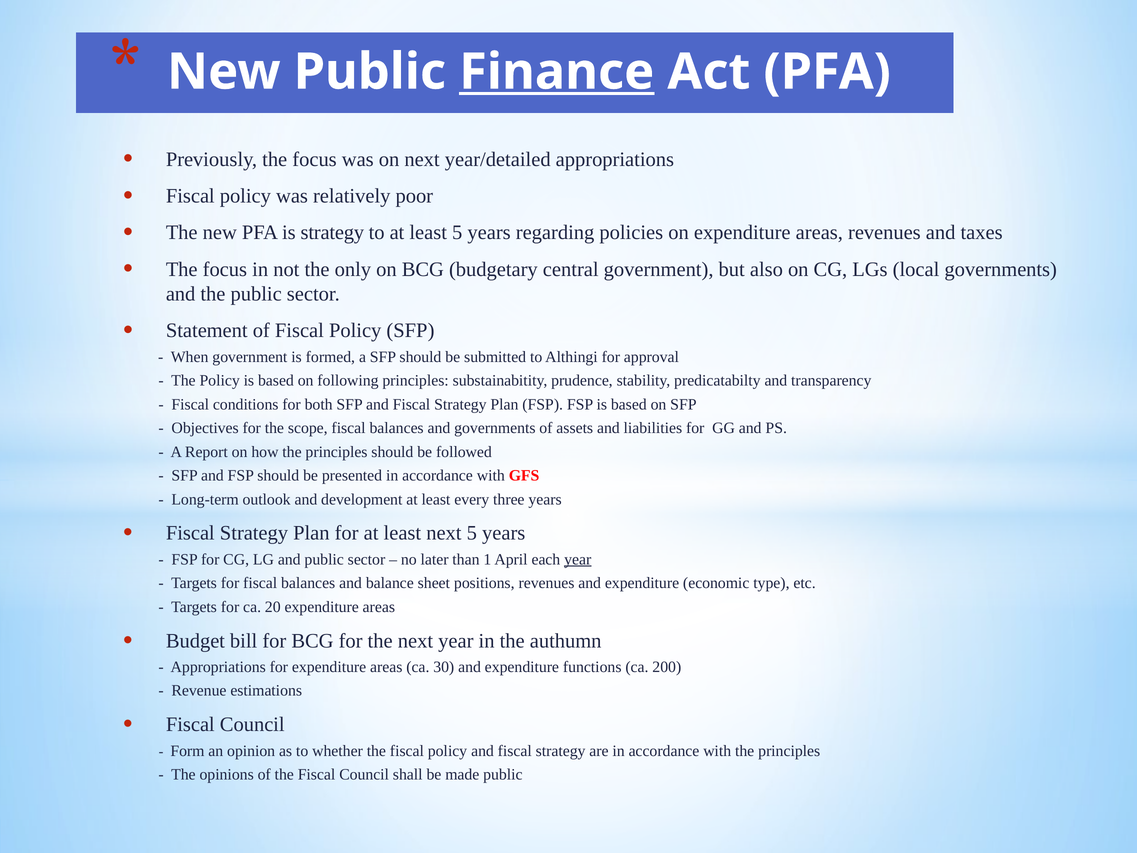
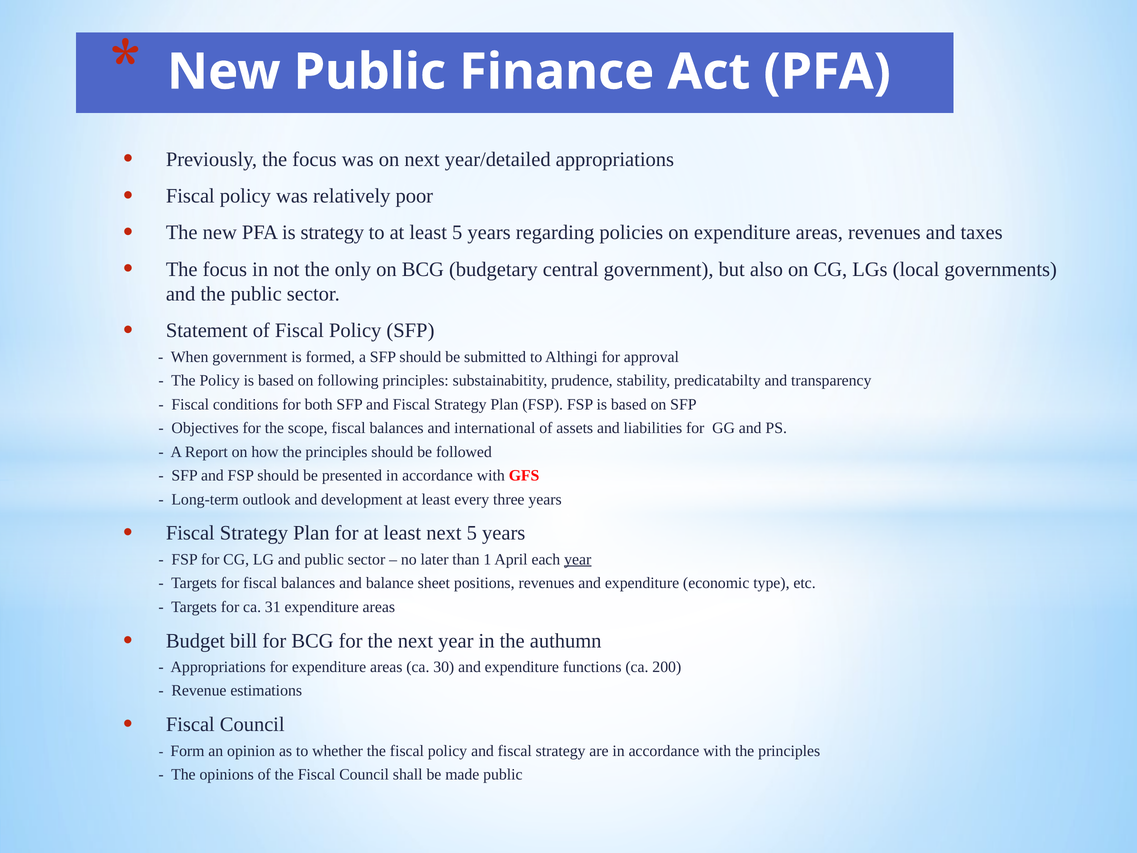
Finance underline: present -> none
and governments: governments -> international
20: 20 -> 31
